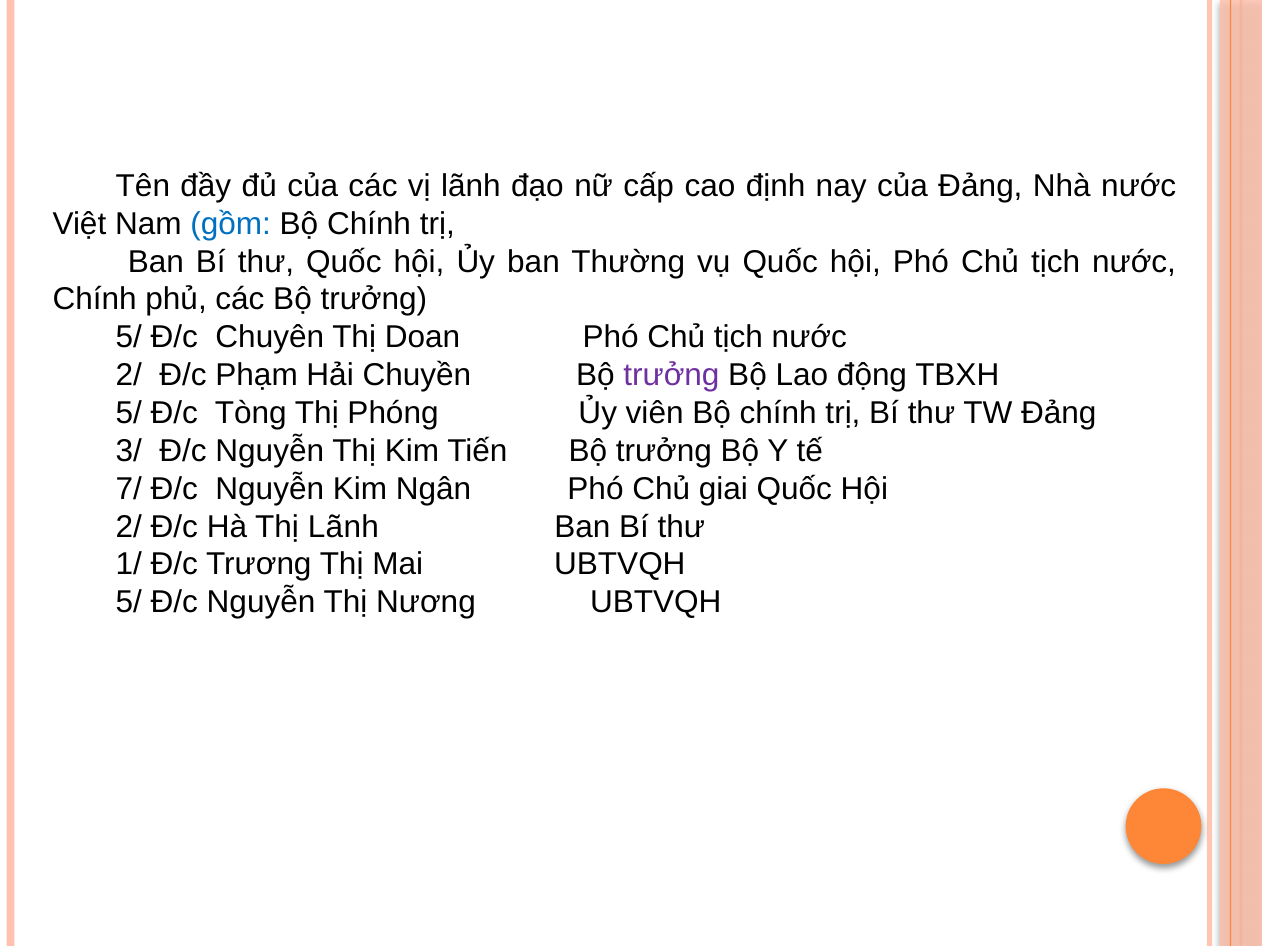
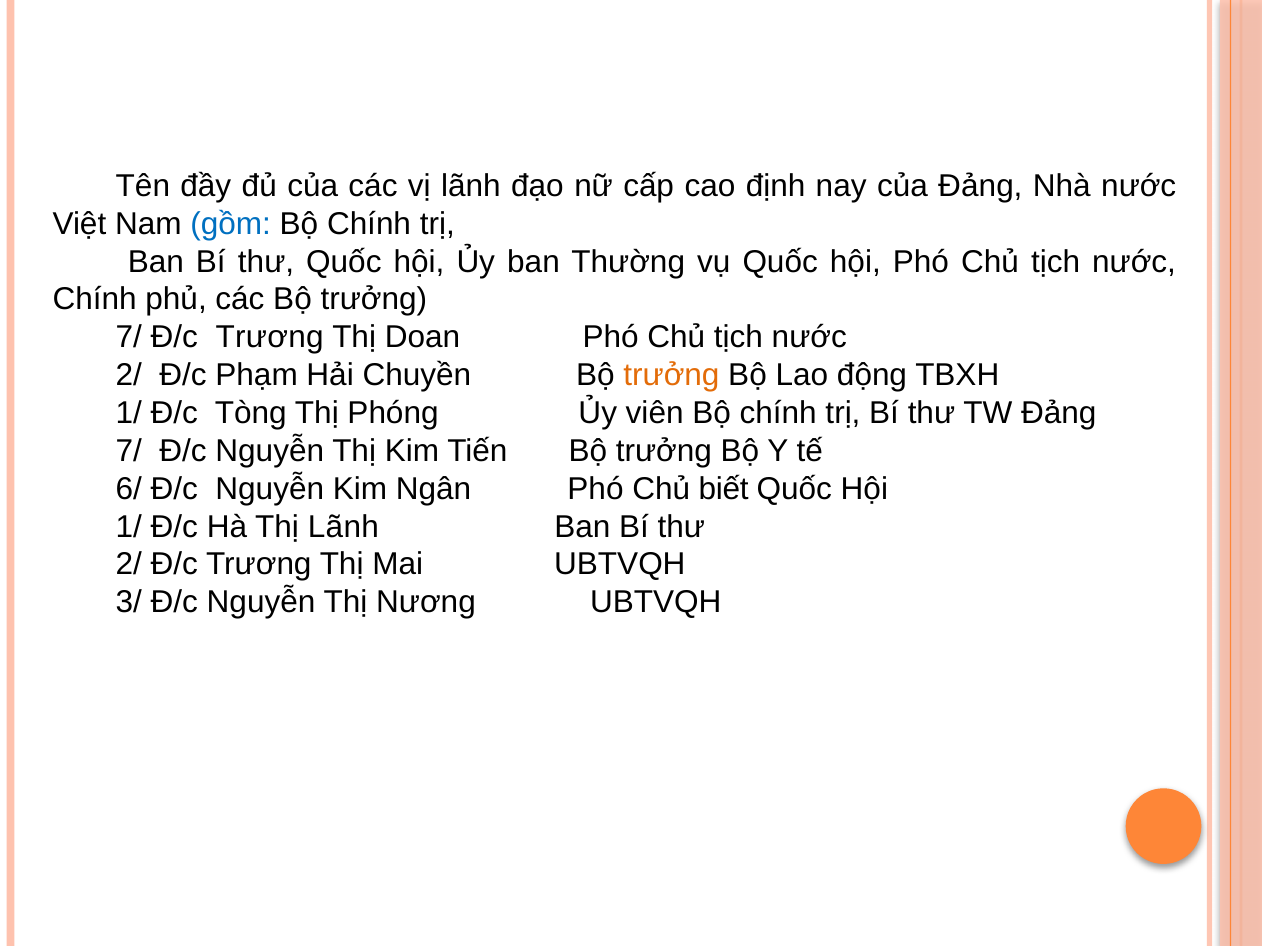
5/ at (129, 338): 5/ -> 7/
Chuyên at (270, 338): Chuyên -> Trương
trưởng at (671, 375) colour: purple -> orange
5/ at (129, 413): 5/ -> 1/
3/ at (129, 451): 3/ -> 7/
7/: 7/ -> 6/
giai: giai -> biết
2/ at (129, 527): 2/ -> 1/
1/ at (129, 565): 1/ -> 2/
5/ at (129, 603): 5/ -> 3/
